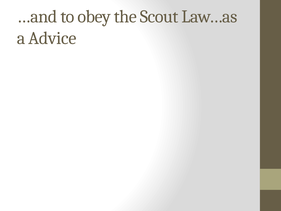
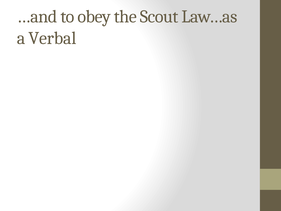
Advice: Advice -> Verbal
